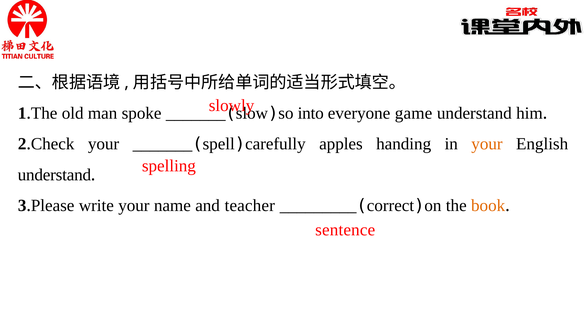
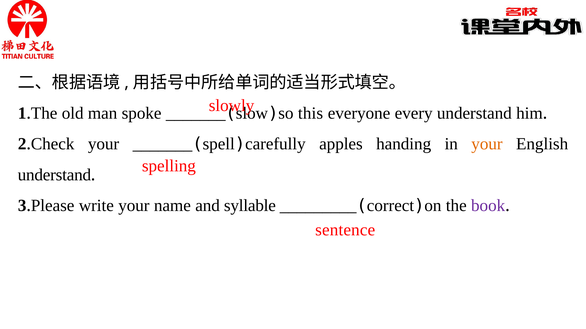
into: into -> this
game: game -> every
teacher: teacher -> syllable
book colour: orange -> purple
